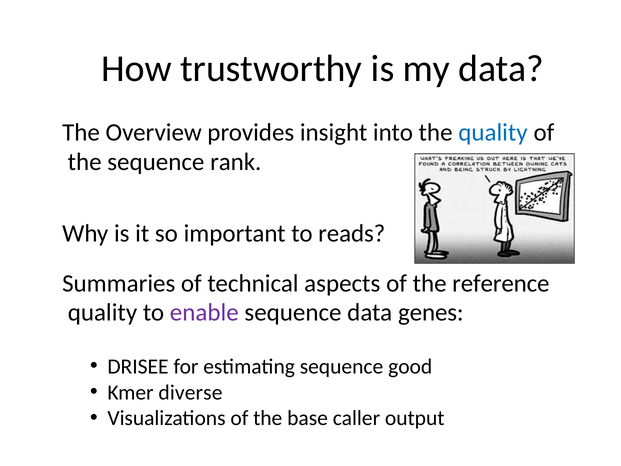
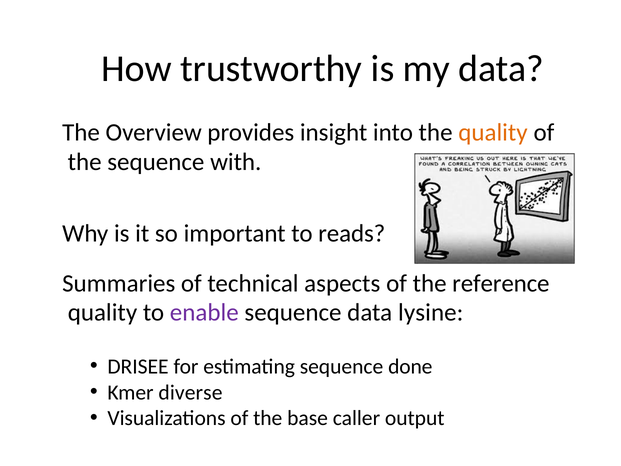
quality at (493, 132) colour: blue -> orange
rank: rank -> with
genes: genes -> lysine
good: good -> done
